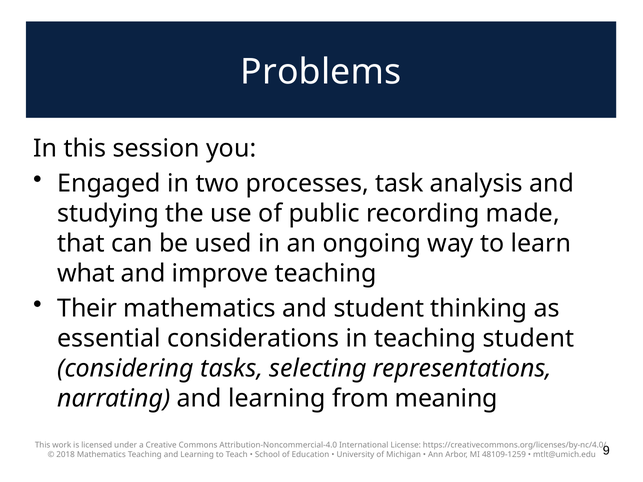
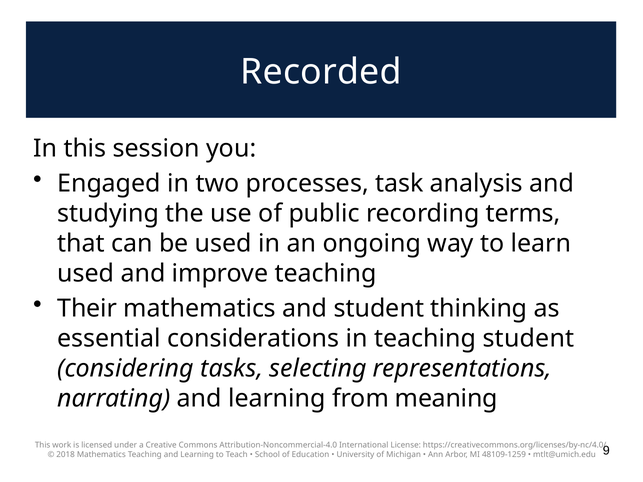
Problems: Problems -> Recorded
made: made -> terms
what at (86, 274): what -> used
